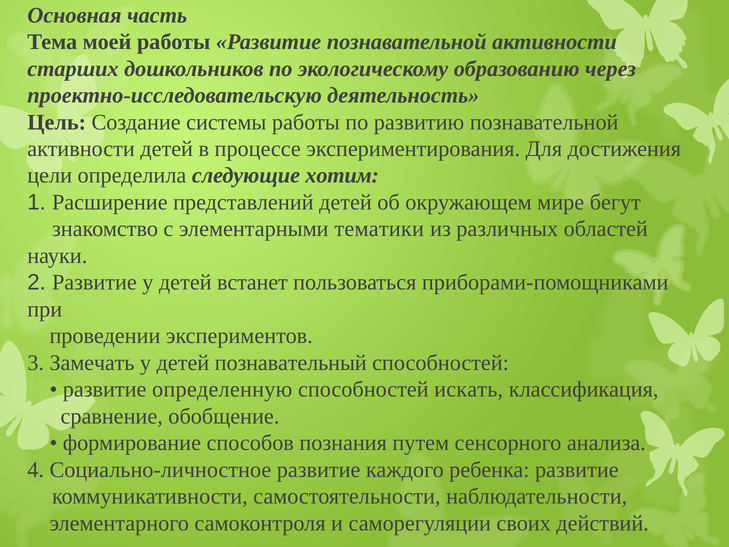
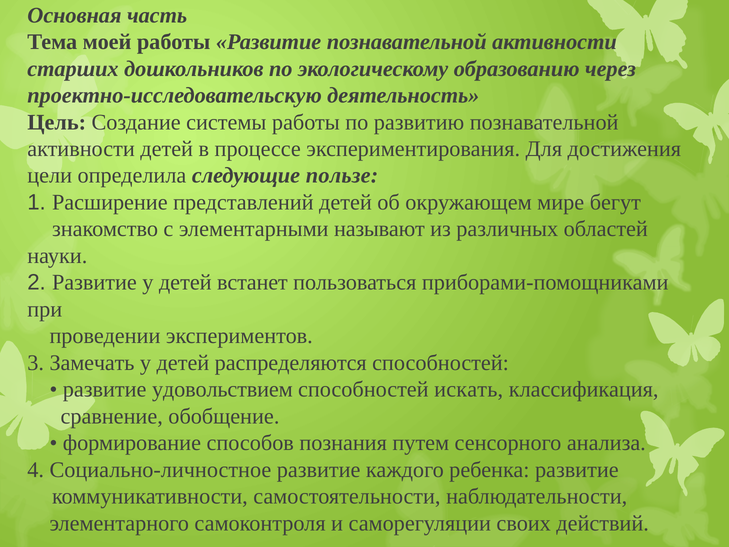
хотим: хотим -> пользе
тематики: тематики -> называют
познавательный: познавательный -> распределяются
определенную: определенную -> удовольствием
